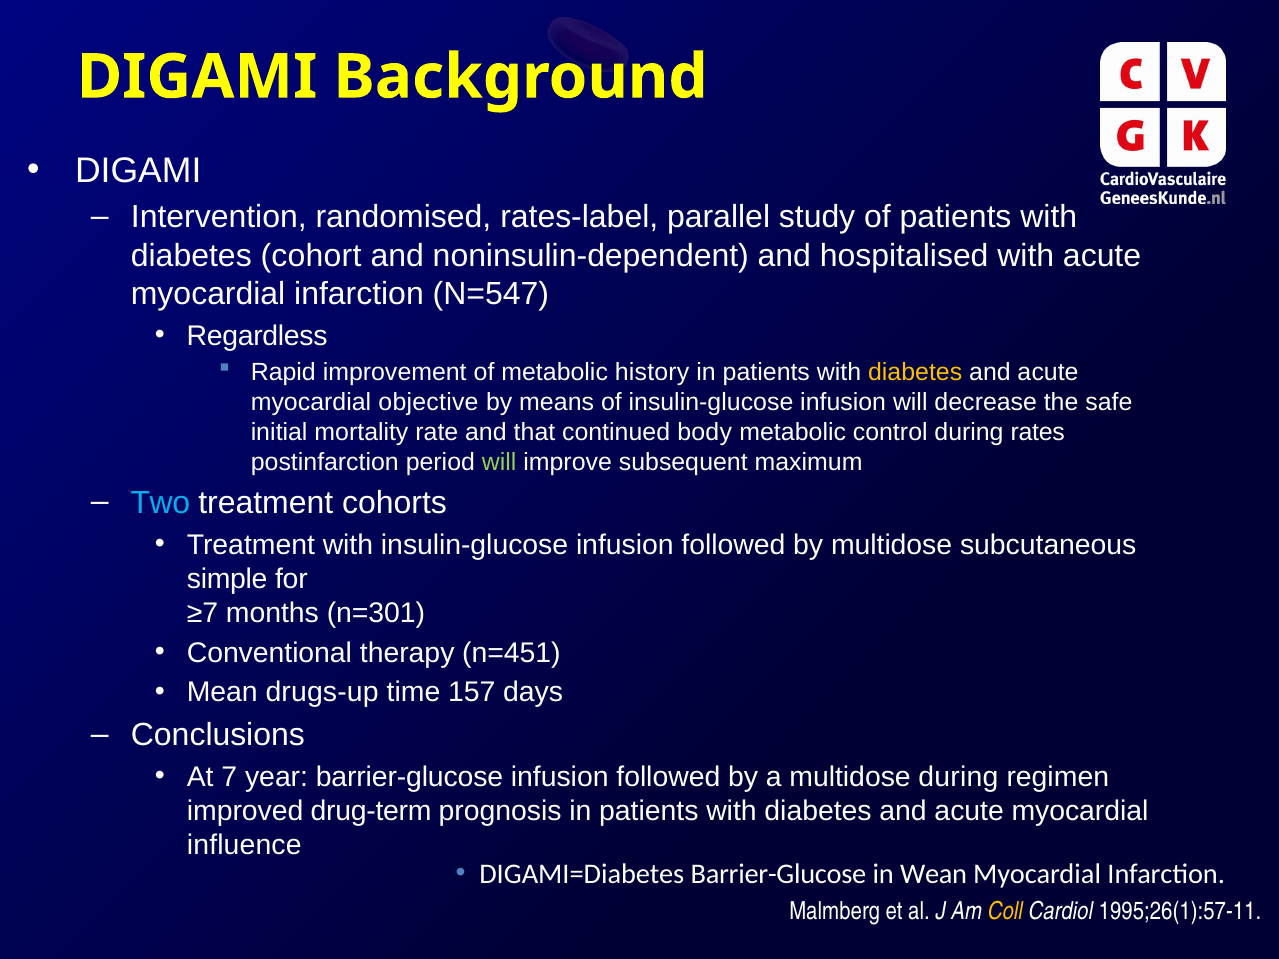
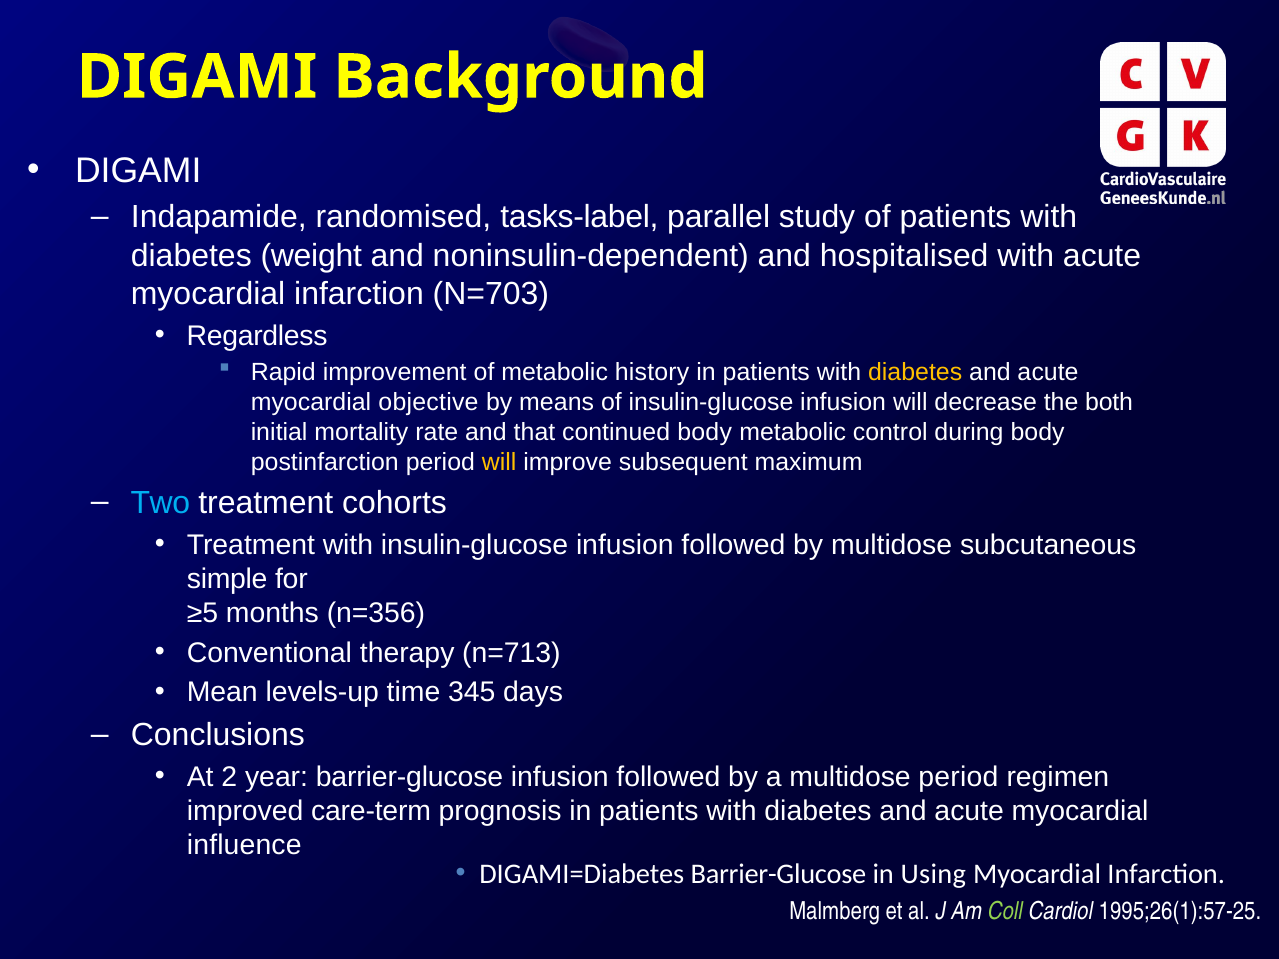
Intervention: Intervention -> Indapamide
rates-label: rates-label -> tasks-label
cohort: cohort -> weight
N=547: N=547 -> N=703
safe: safe -> both
during rates: rates -> body
will at (499, 462) colour: light green -> yellow
≥7: ≥7 -> ≥5
n=301: n=301 -> n=356
n=451: n=451 -> n=713
drugs-up: drugs-up -> levels-up
157: 157 -> 345
7: 7 -> 2
multidose during: during -> period
drug-term: drug-term -> care-term
Wean: Wean -> Using
Coll colour: yellow -> light green
1995;26(1):57-11: 1995;26(1):57-11 -> 1995;26(1):57-25
